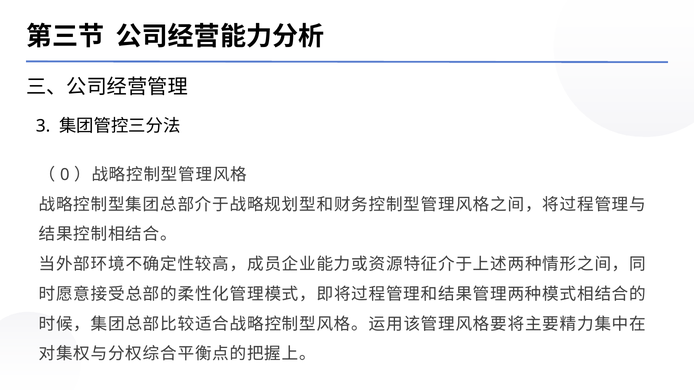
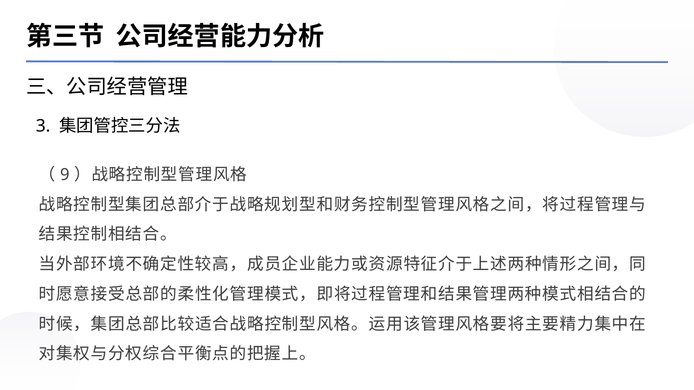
0: 0 -> 9
